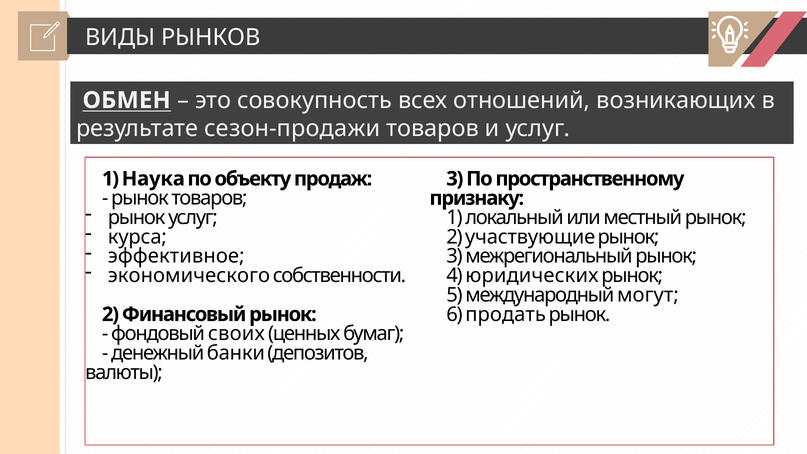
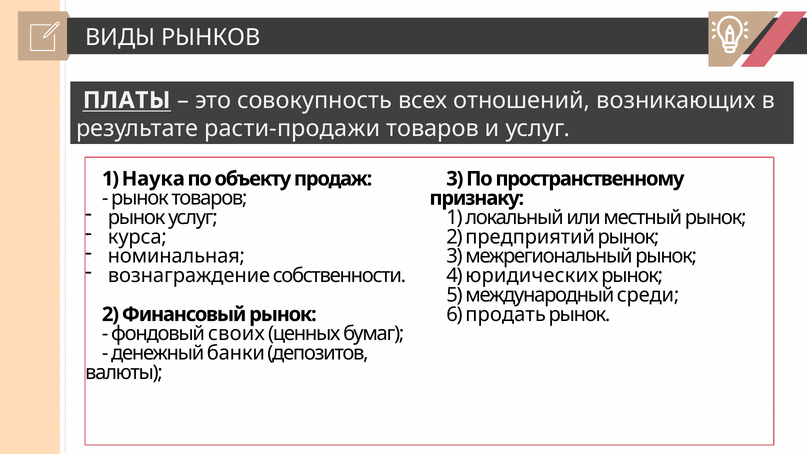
ОБМЕН: ОБМЕН -> ПЛАТЫ
сезон-продажи: сезон-продажи -> расти-продажи
участвующие: участвующие -> предприятий
эффективное: эффективное -> номинальная
экономического: экономического -> вознаграждение
могут: могут -> среди
